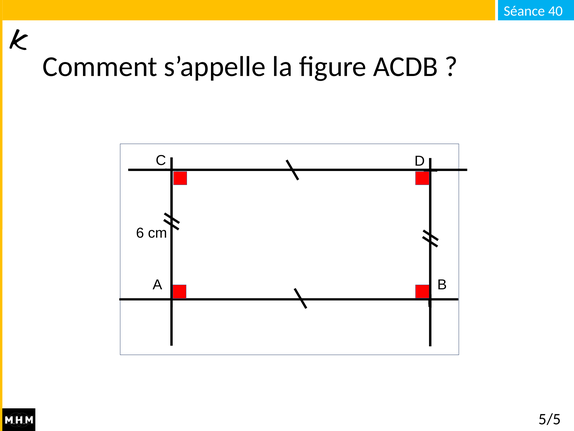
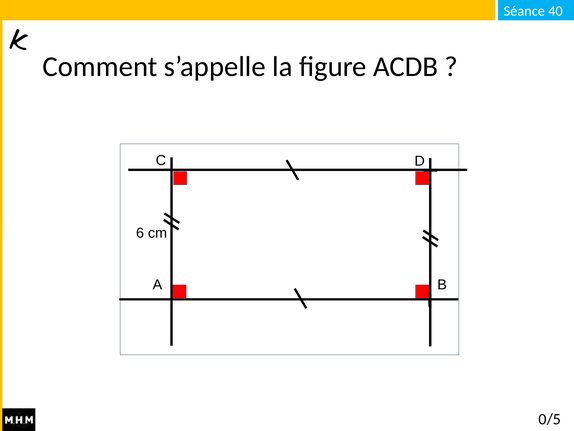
5/5: 5/5 -> 0/5
